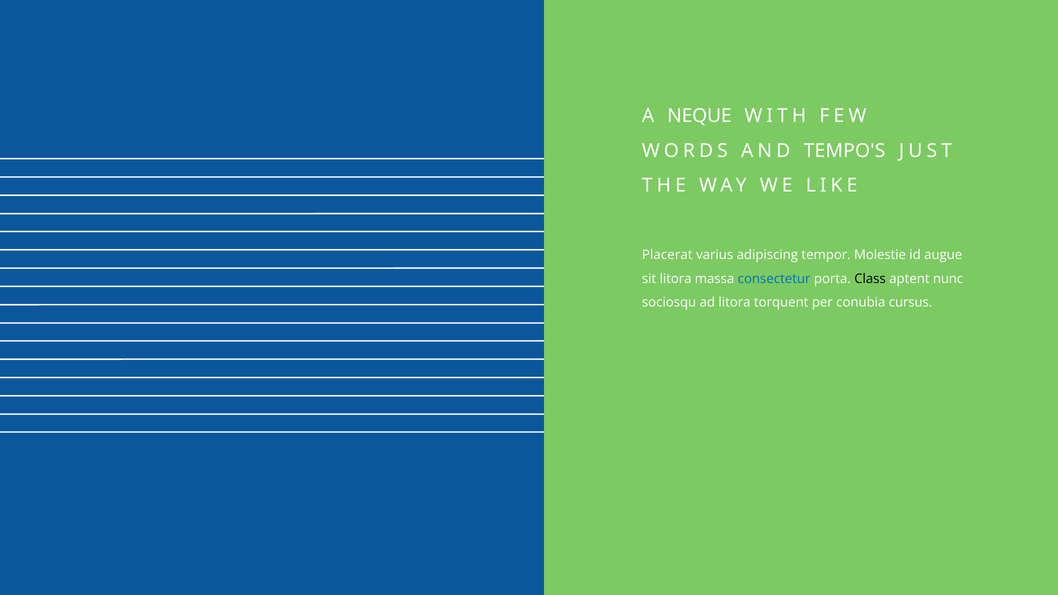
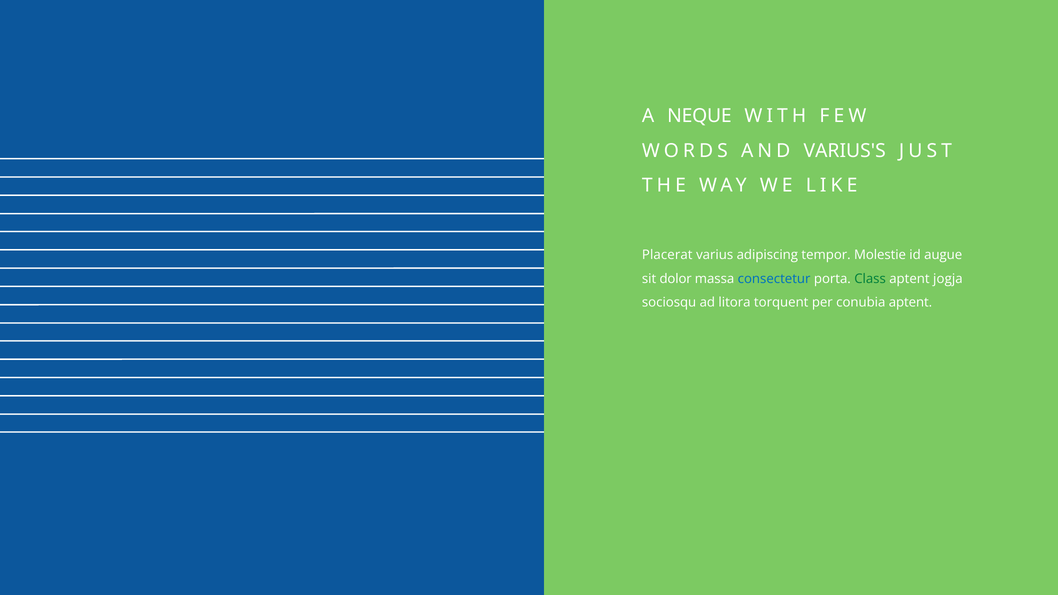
TEMPO'S: TEMPO'S -> VARIUS'S
sit litora: litora -> dolor
Class colour: black -> green
nunc: nunc -> jogja
conubia cursus: cursus -> aptent
